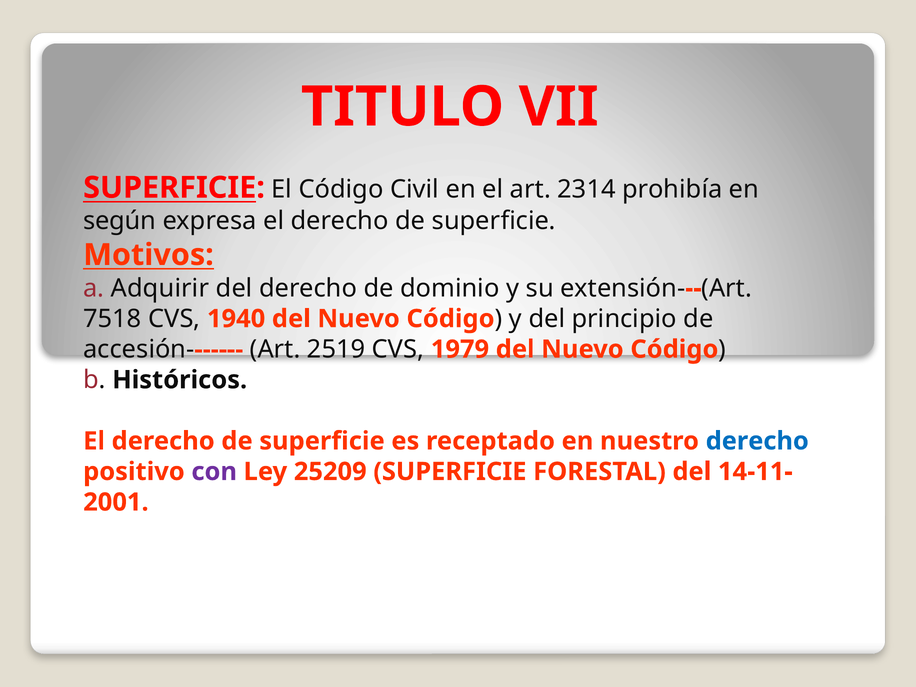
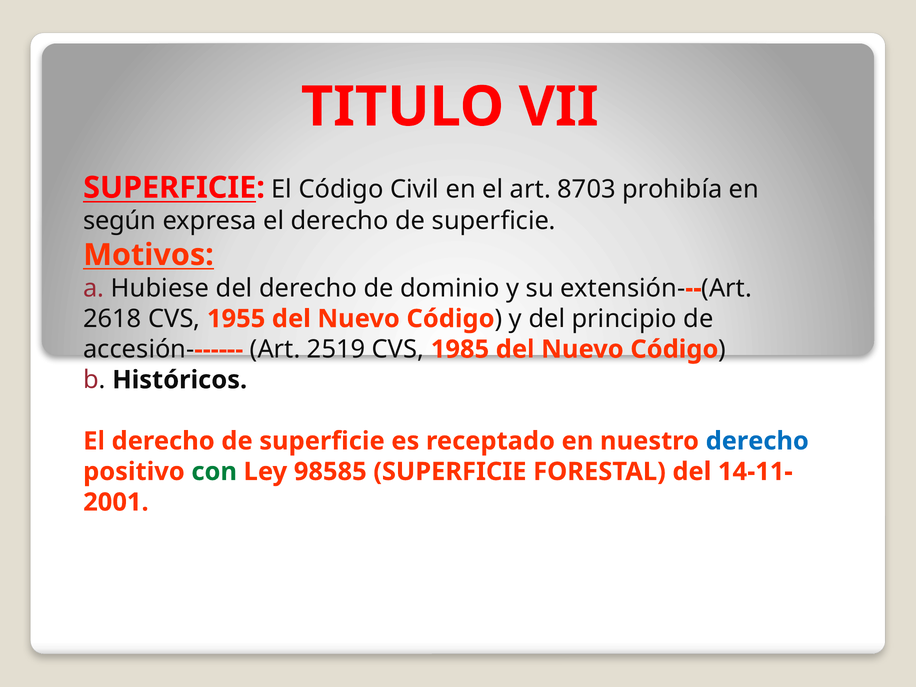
2314: 2314 -> 8703
Adquirir: Adquirir -> Hubiese
7518: 7518 -> 2618
1940: 1940 -> 1955
1979: 1979 -> 1985
con colour: purple -> green
25209: 25209 -> 98585
